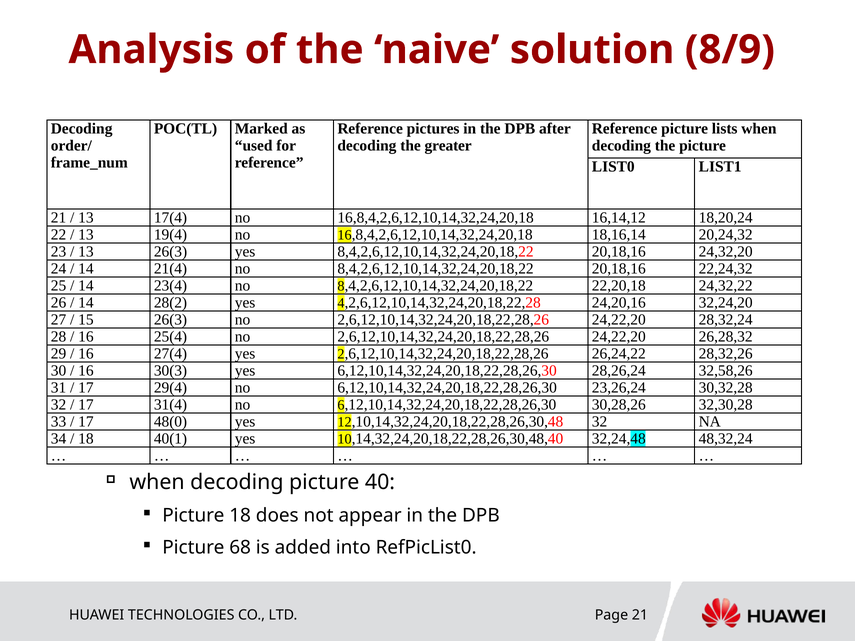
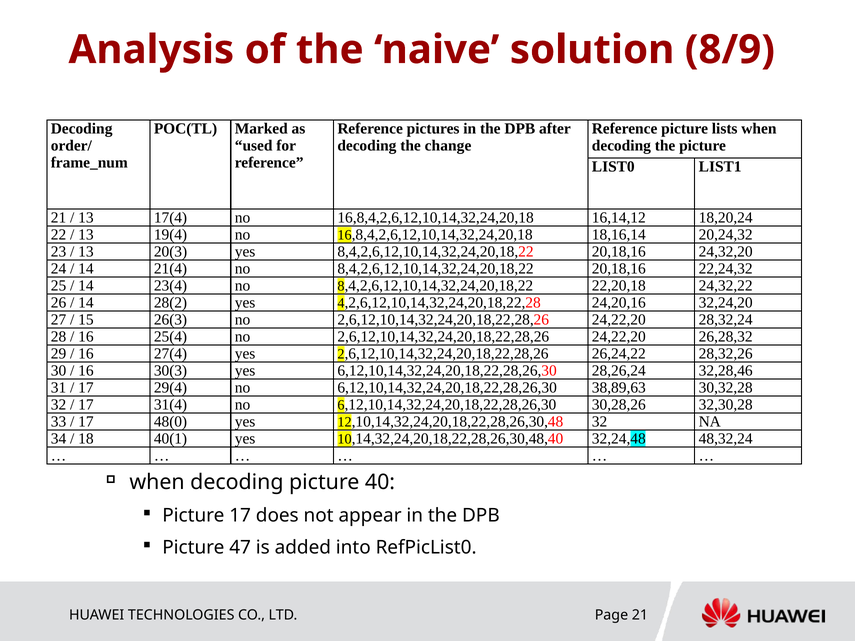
greater: greater -> change
13 26(3: 26(3 -> 20(3
32,58,26: 32,58,26 -> 32,28,46
23,26,24: 23,26,24 -> 38,89,63
Picture 18: 18 -> 17
68: 68 -> 47
